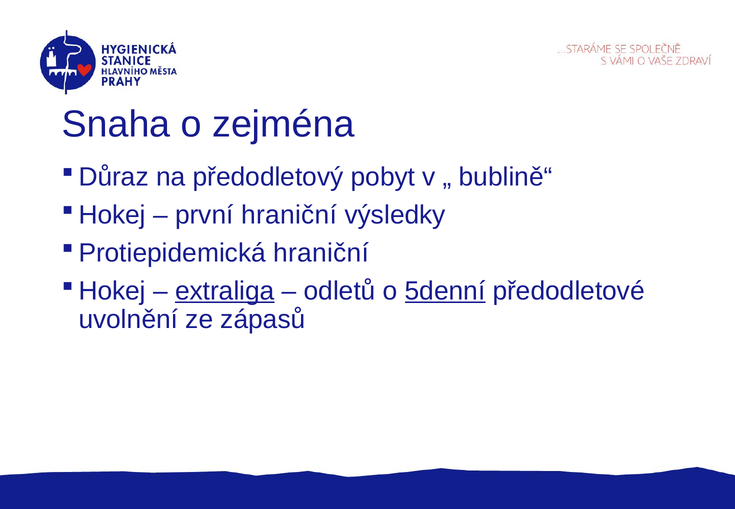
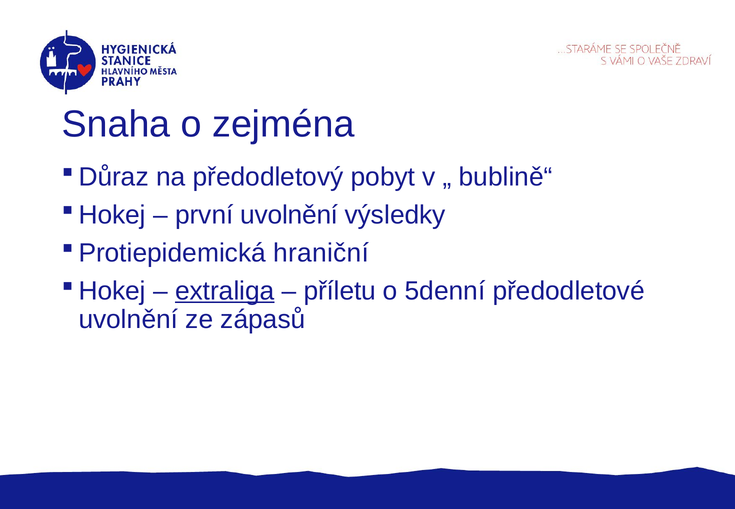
první hraniční: hraniční -> uvolnění
odletů: odletů -> příletu
5denní underline: present -> none
